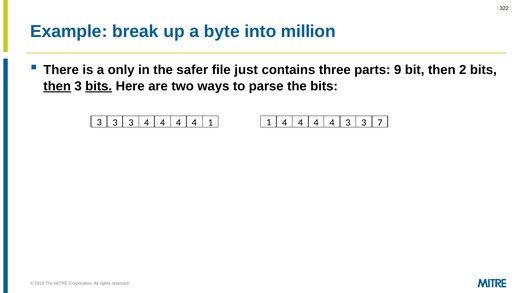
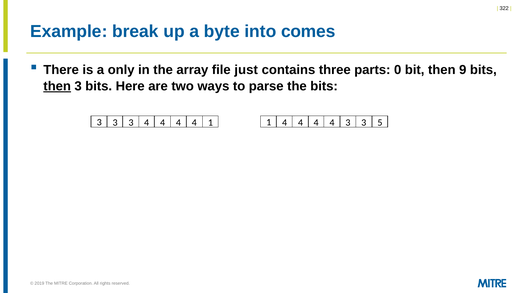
million: million -> comes
safer: safer -> array
9: 9 -> 0
2: 2 -> 9
bits at (99, 86) underline: present -> none
7: 7 -> 5
